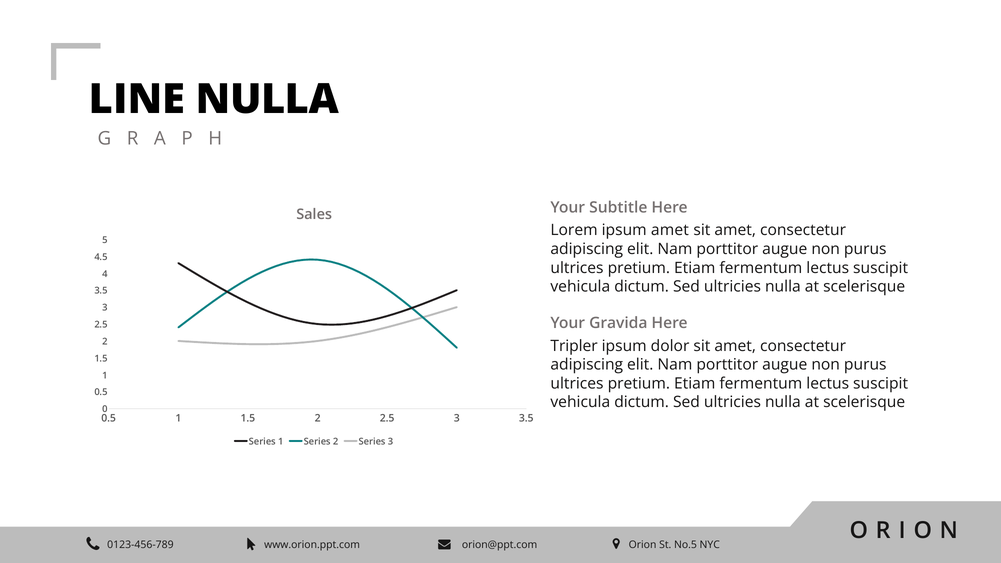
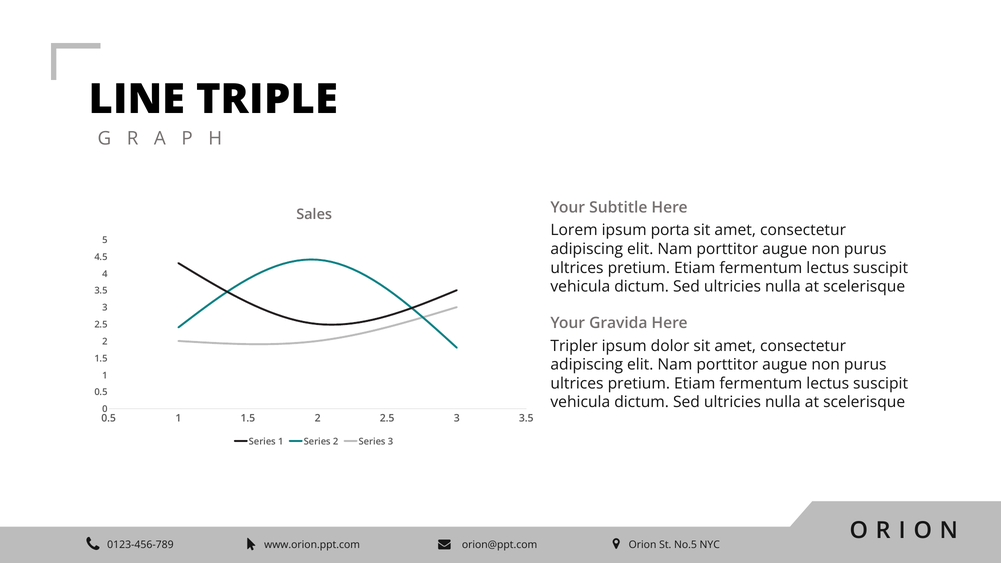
LINE NULLA: NULLA -> TRIPLE
ipsum amet: amet -> porta
